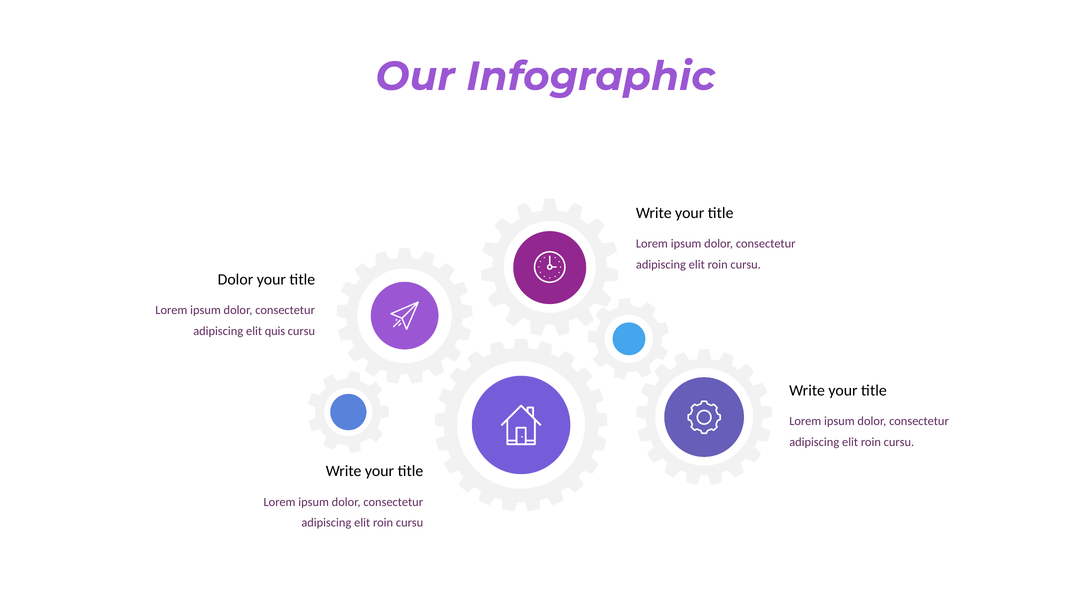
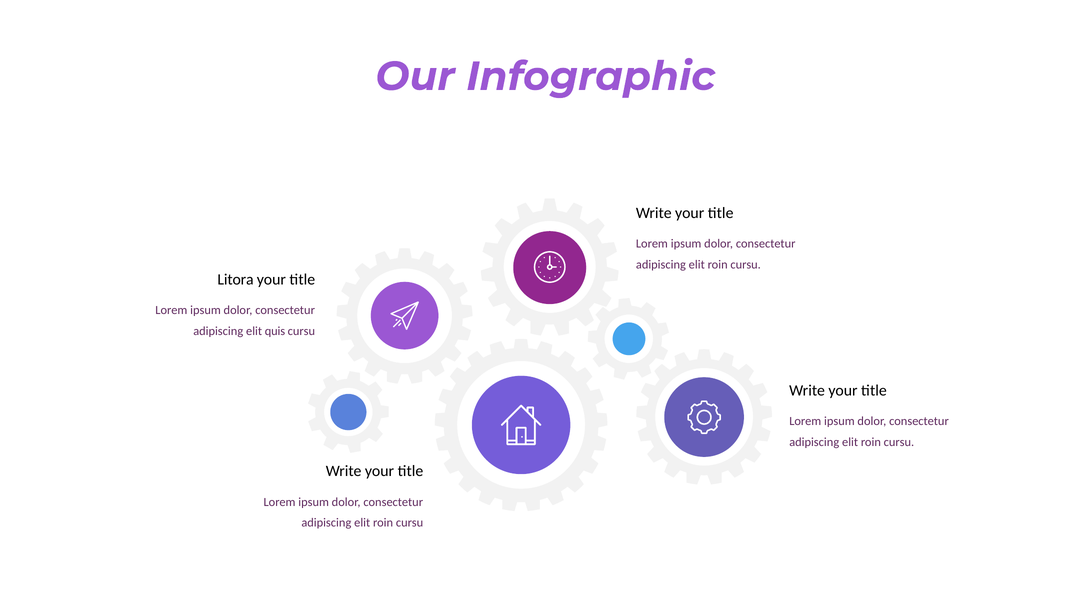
Dolor at (235, 279): Dolor -> Litora
